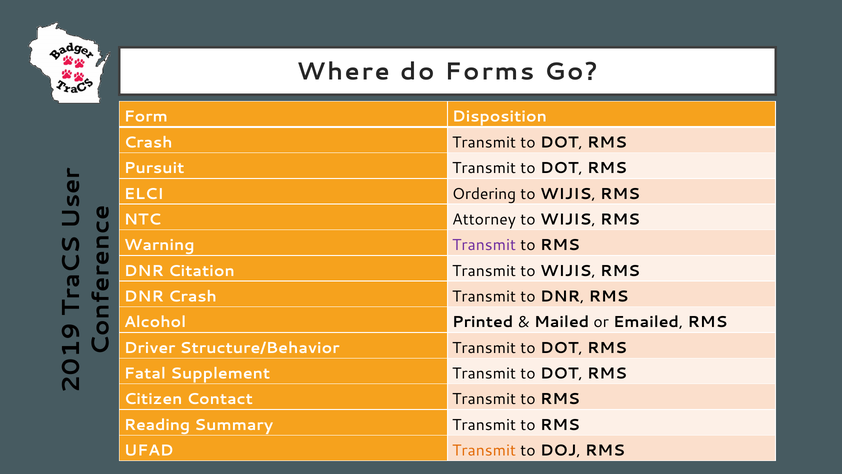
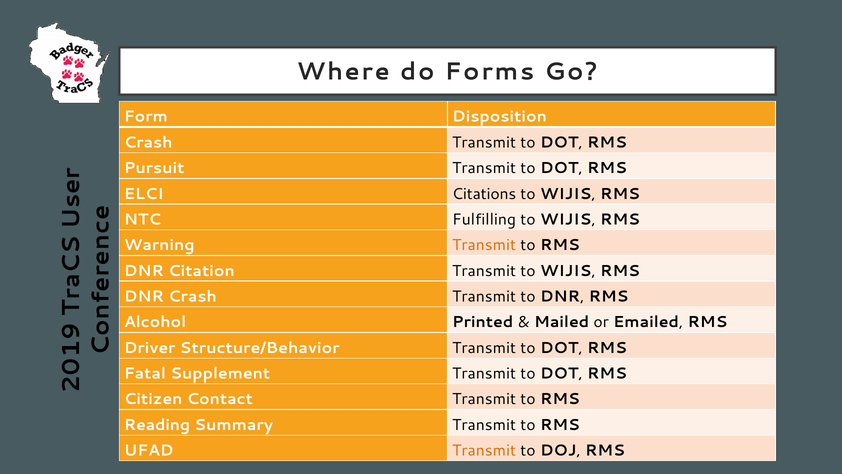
Ordering: Ordering -> Citations
Attorney: Attorney -> Fulfilling
Transmit at (484, 245) colour: purple -> orange
